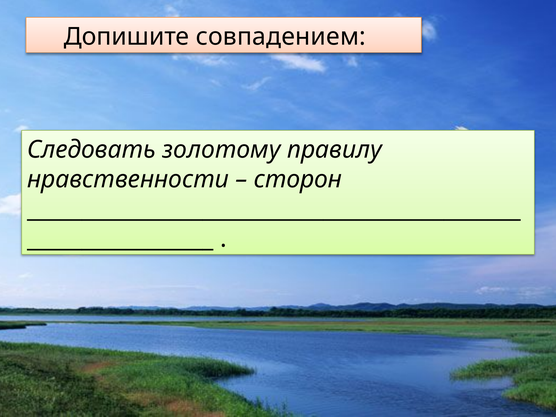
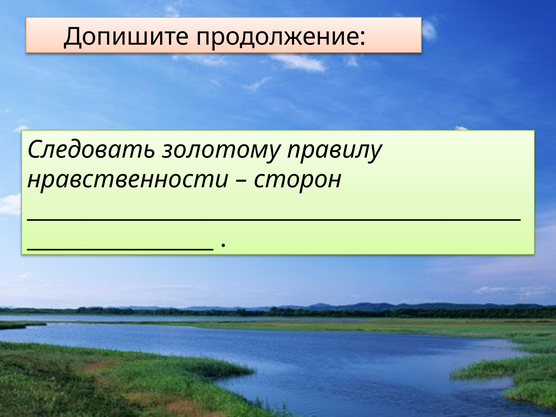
совпадением: совпадением -> продолжение
